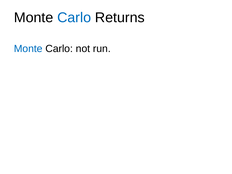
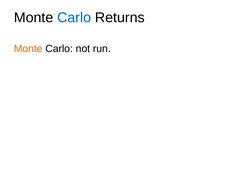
Monte at (28, 49) colour: blue -> orange
